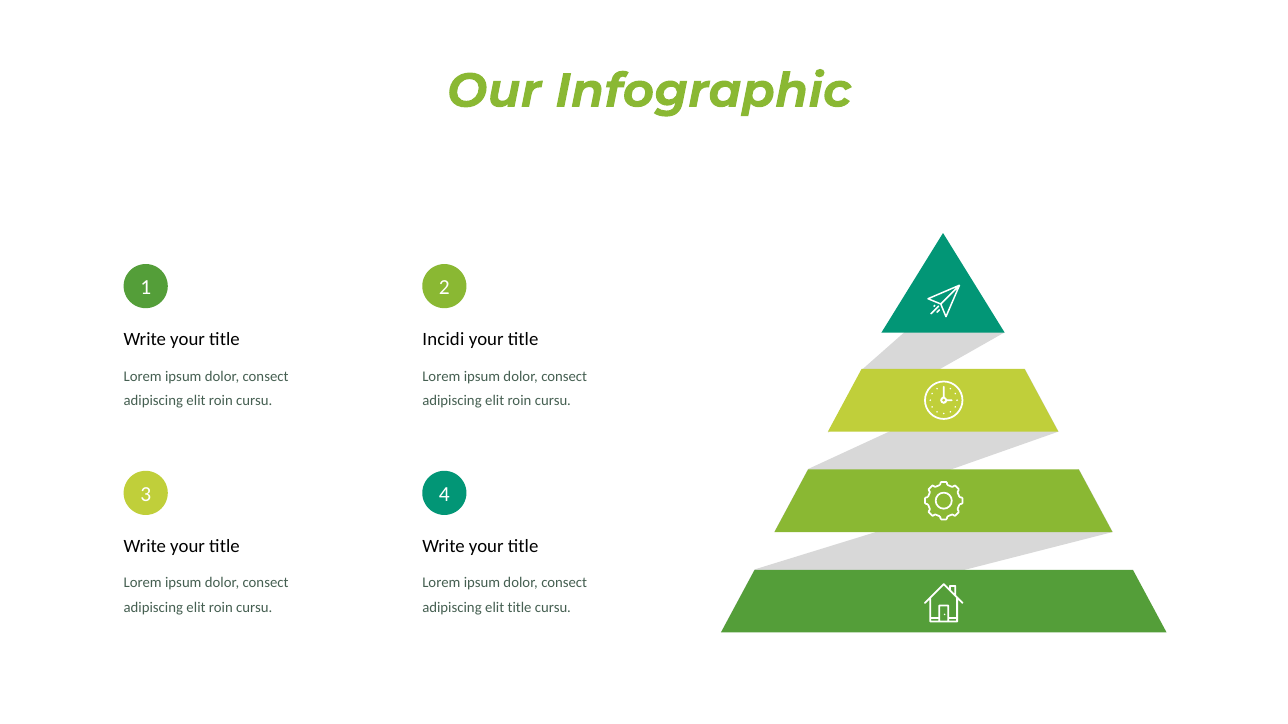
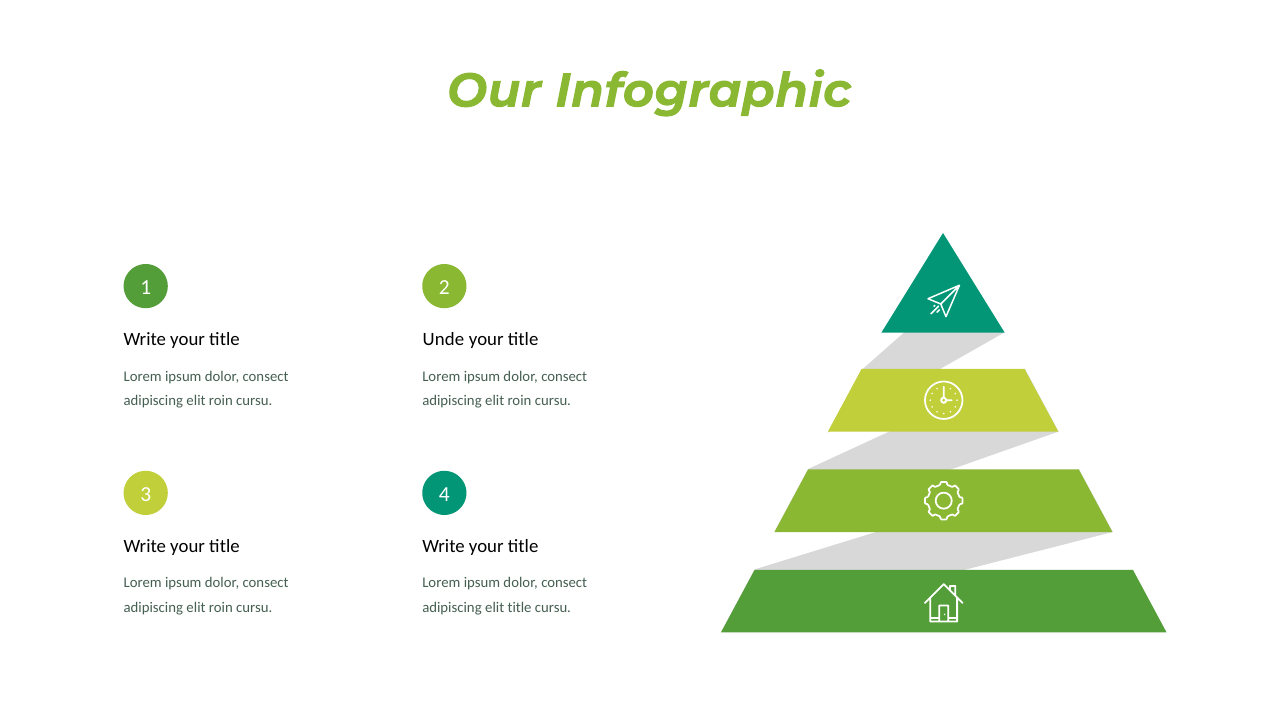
Incidi: Incidi -> Unde
